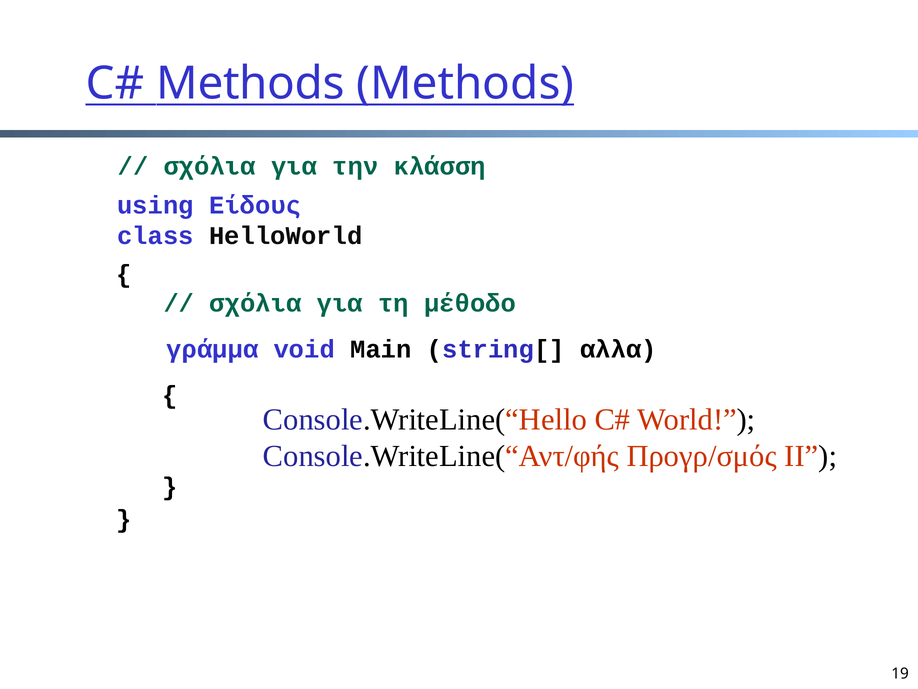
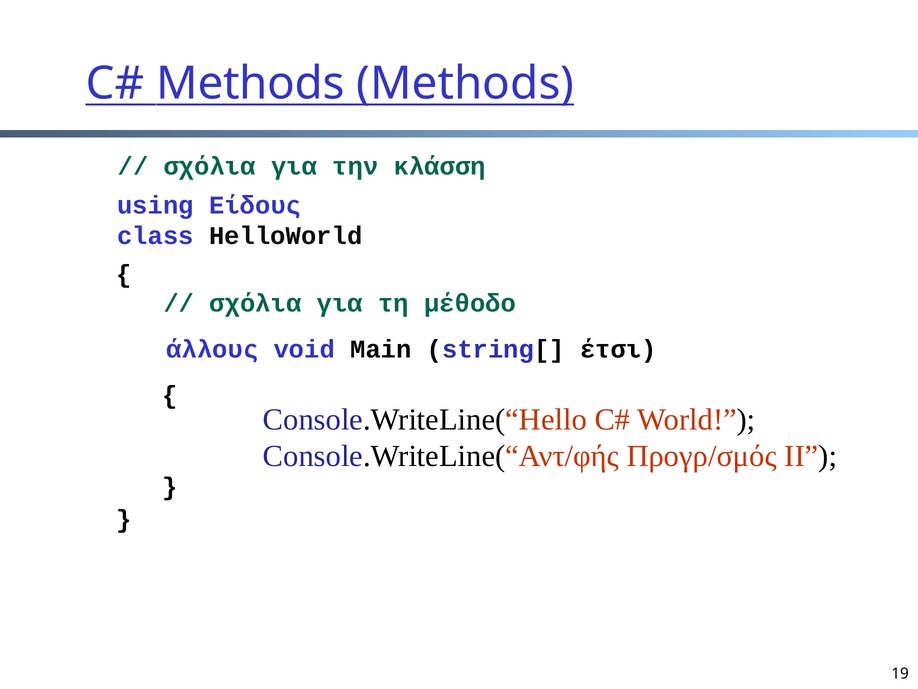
γράμμα: γράμμα -> άλλους
αλλα: αλλα -> έτσι
